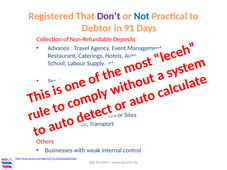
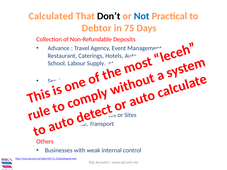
Registered: Registered -> Calculated
Don’t colour: purple -> black
91: 91 -> 75
